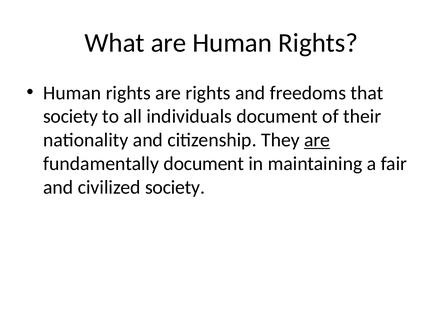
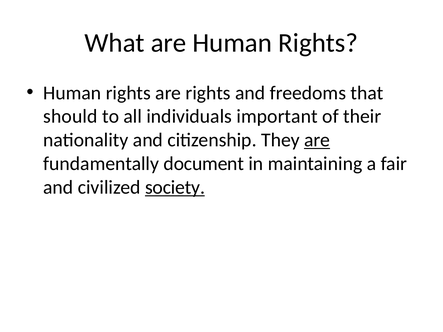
society at (71, 117): society -> should
individuals document: document -> important
society at (175, 187) underline: none -> present
